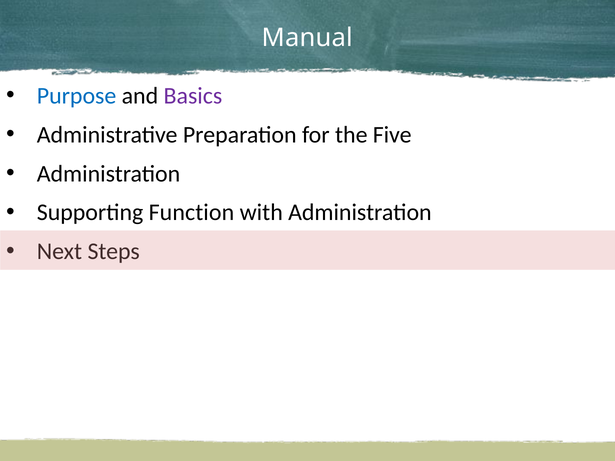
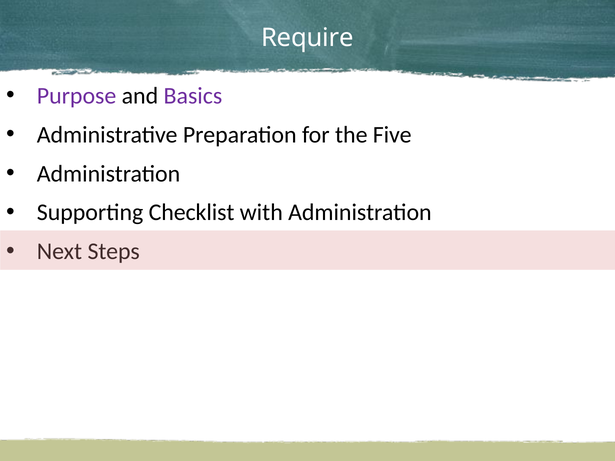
Manual: Manual -> Require
Purpose colour: blue -> purple
Function: Function -> Checklist
